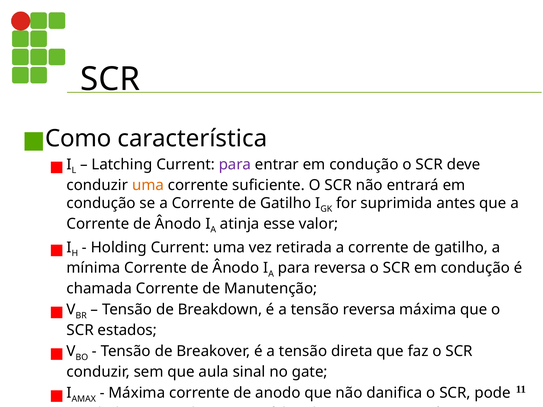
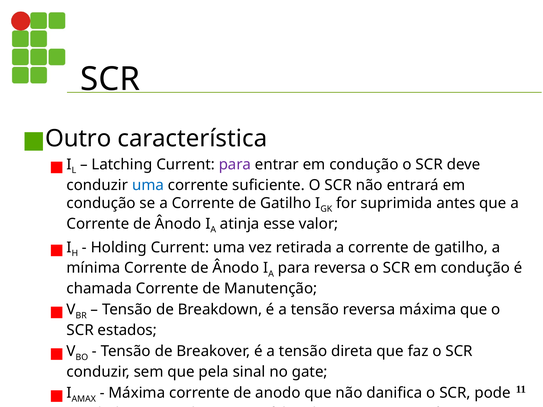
Como at (78, 139): Como -> Outro
uma at (148, 185) colour: orange -> blue
aula: aula -> pela
